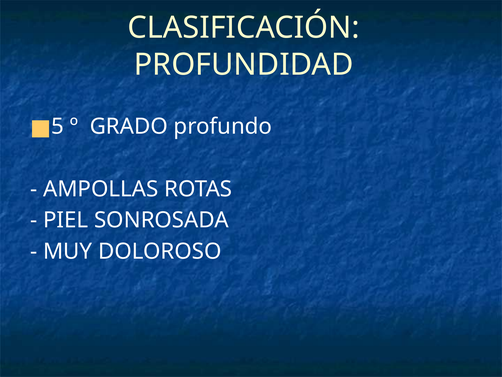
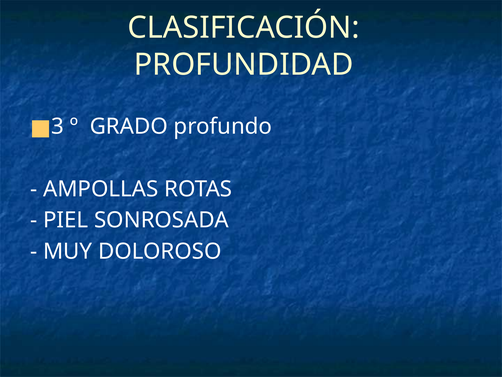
5: 5 -> 3
